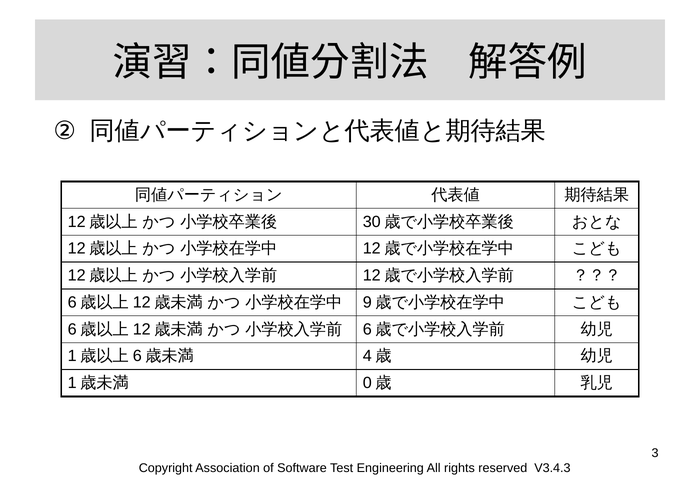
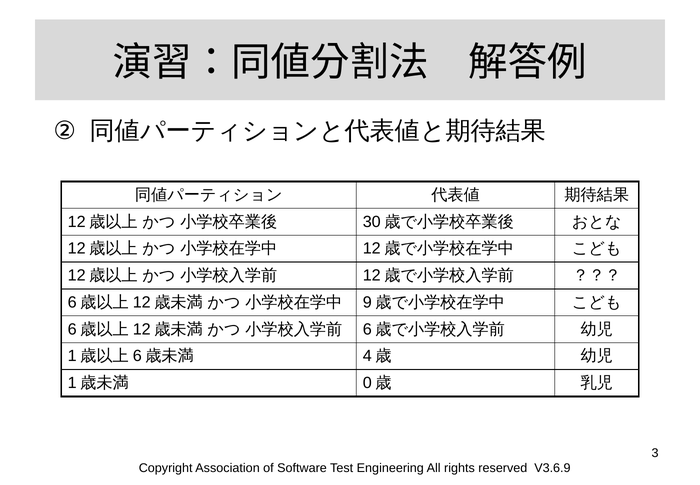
V3.4.3: V3.4.3 -> V3.6.9
